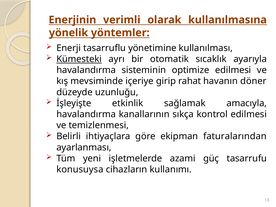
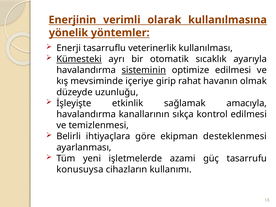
yönetimine: yönetimine -> veterinerlik
sisteminin underline: none -> present
döner: döner -> olmak
faturalarından: faturalarından -> desteklenmesi
